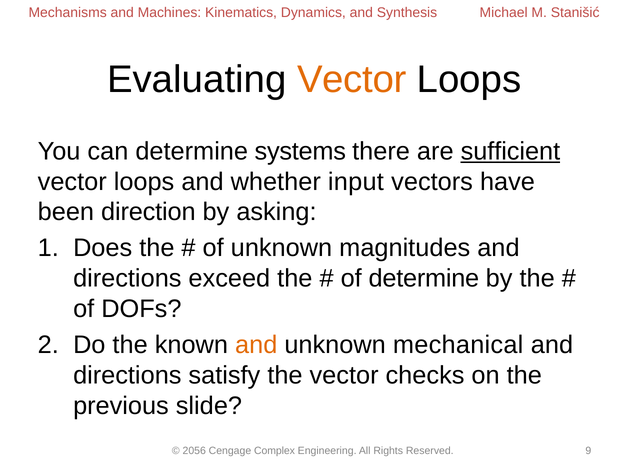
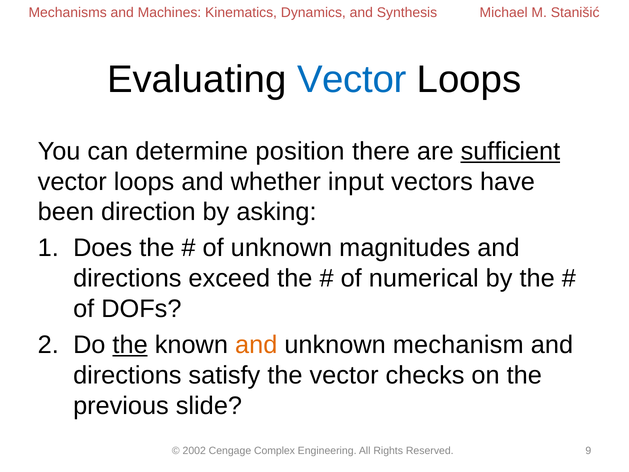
Vector at (352, 80) colour: orange -> blue
systems: systems -> position
of determine: determine -> numerical
the at (130, 345) underline: none -> present
mechanical: mechanical -> mechanism
2056: 2056 -> 2002
